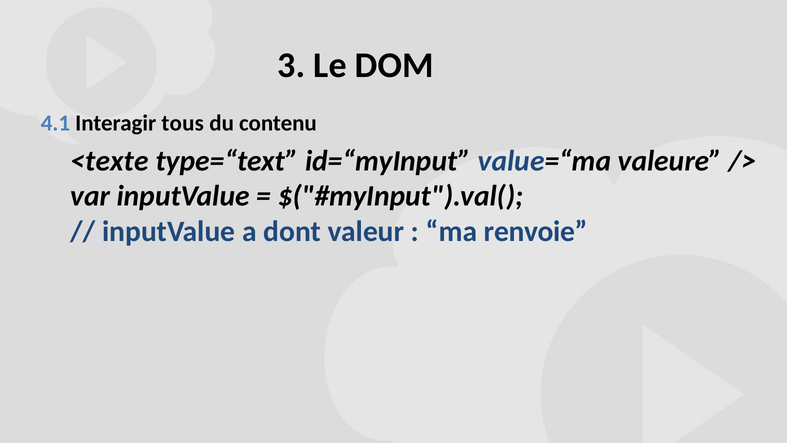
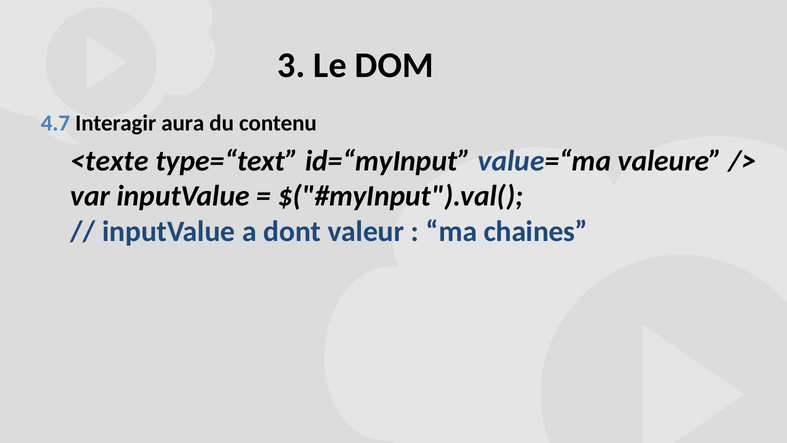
4.1: 4.1 -> 4.7
tous: tous -> aura
renvoie: renvoie -> chaines
